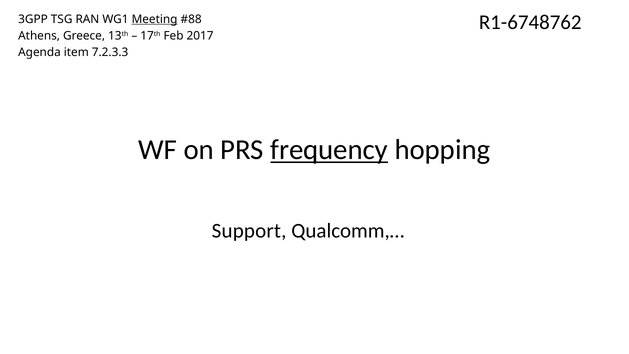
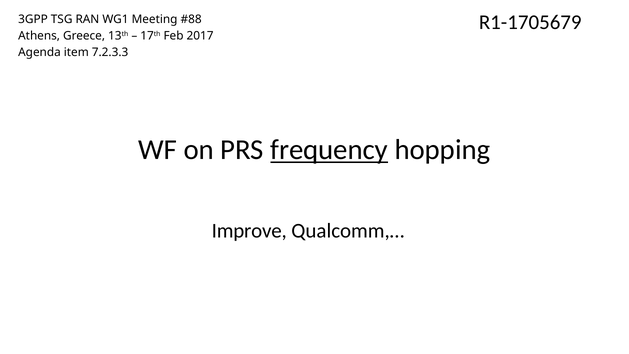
R1-6748762: R1-6748762 -> R1-1705679
Meeting underline: present -> none
Support: Support -> Improve
